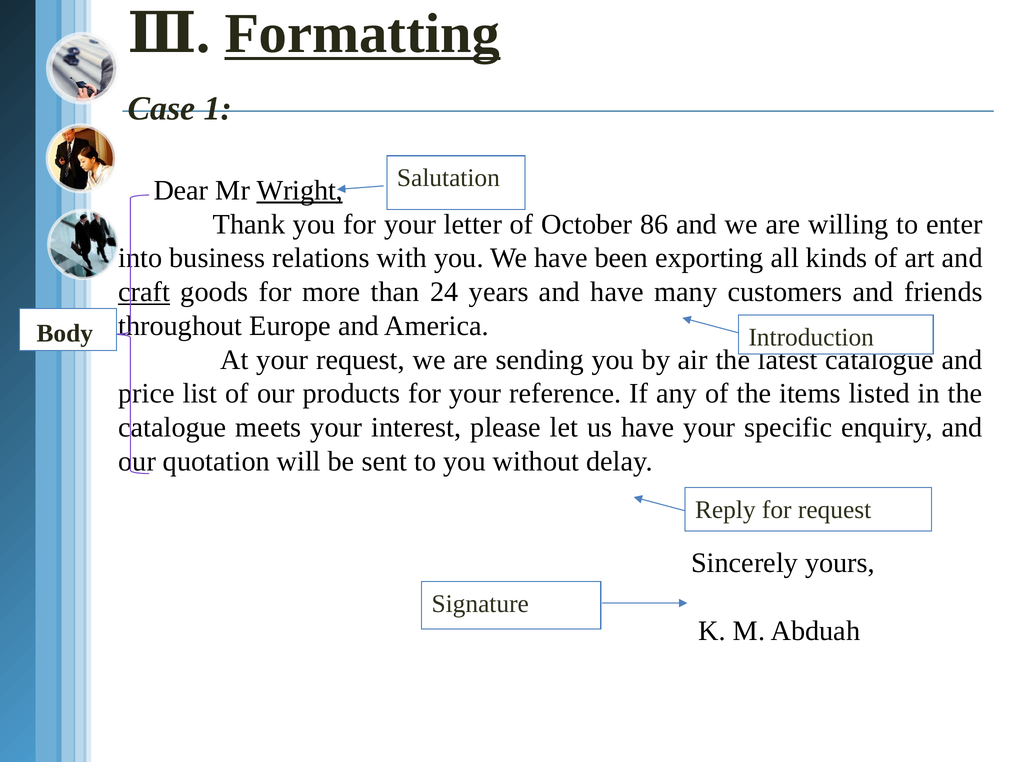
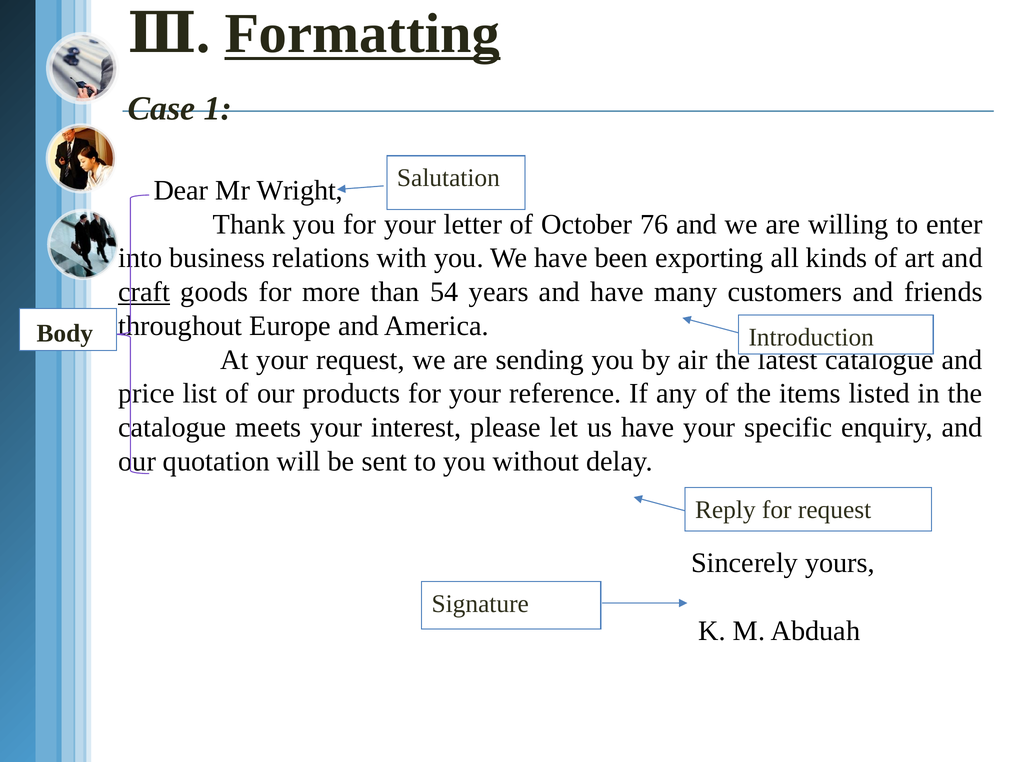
Wright underline: present -> none
86: 86 -> 76
24: 24 -> 54
